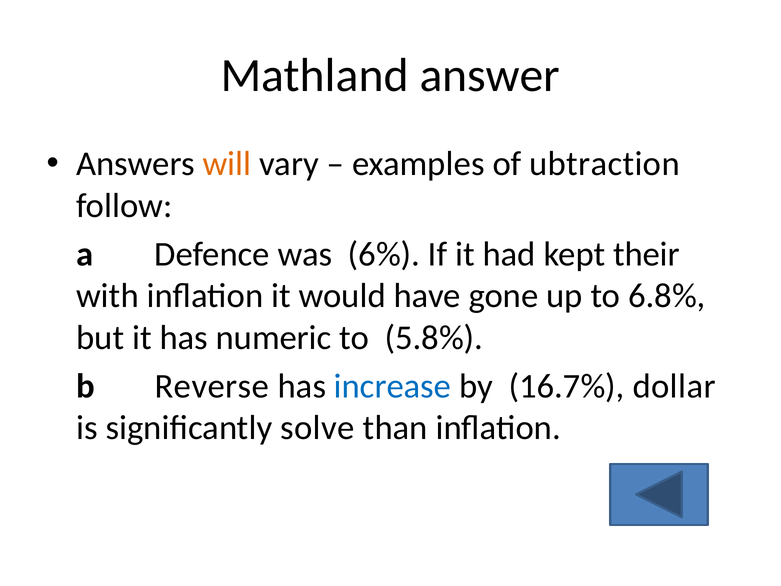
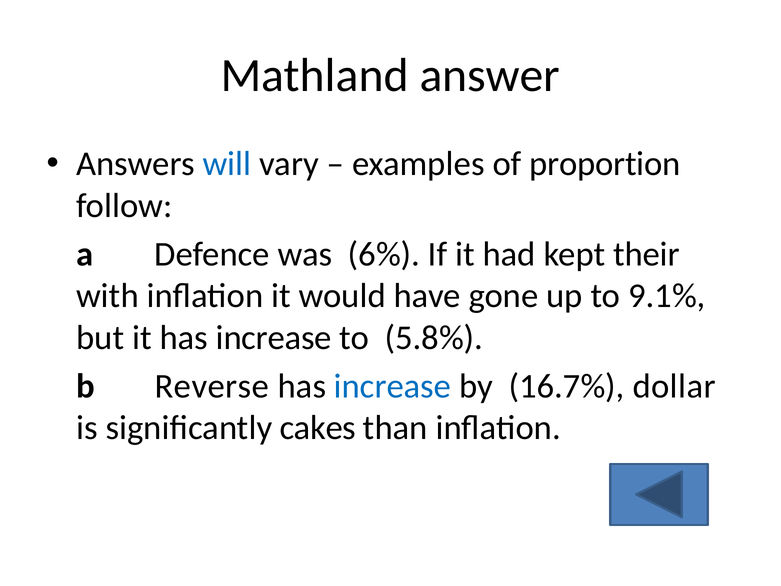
will colour: orange -> blue
ubtraction: ubtraction -> proportion
6.8%: 6.8% -> 9.1%
it has numeric: numeric -> increase
solve: solve -> cakes
